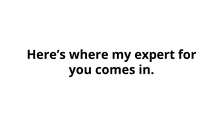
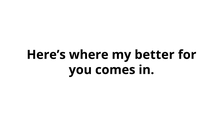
expert: expert -> better
